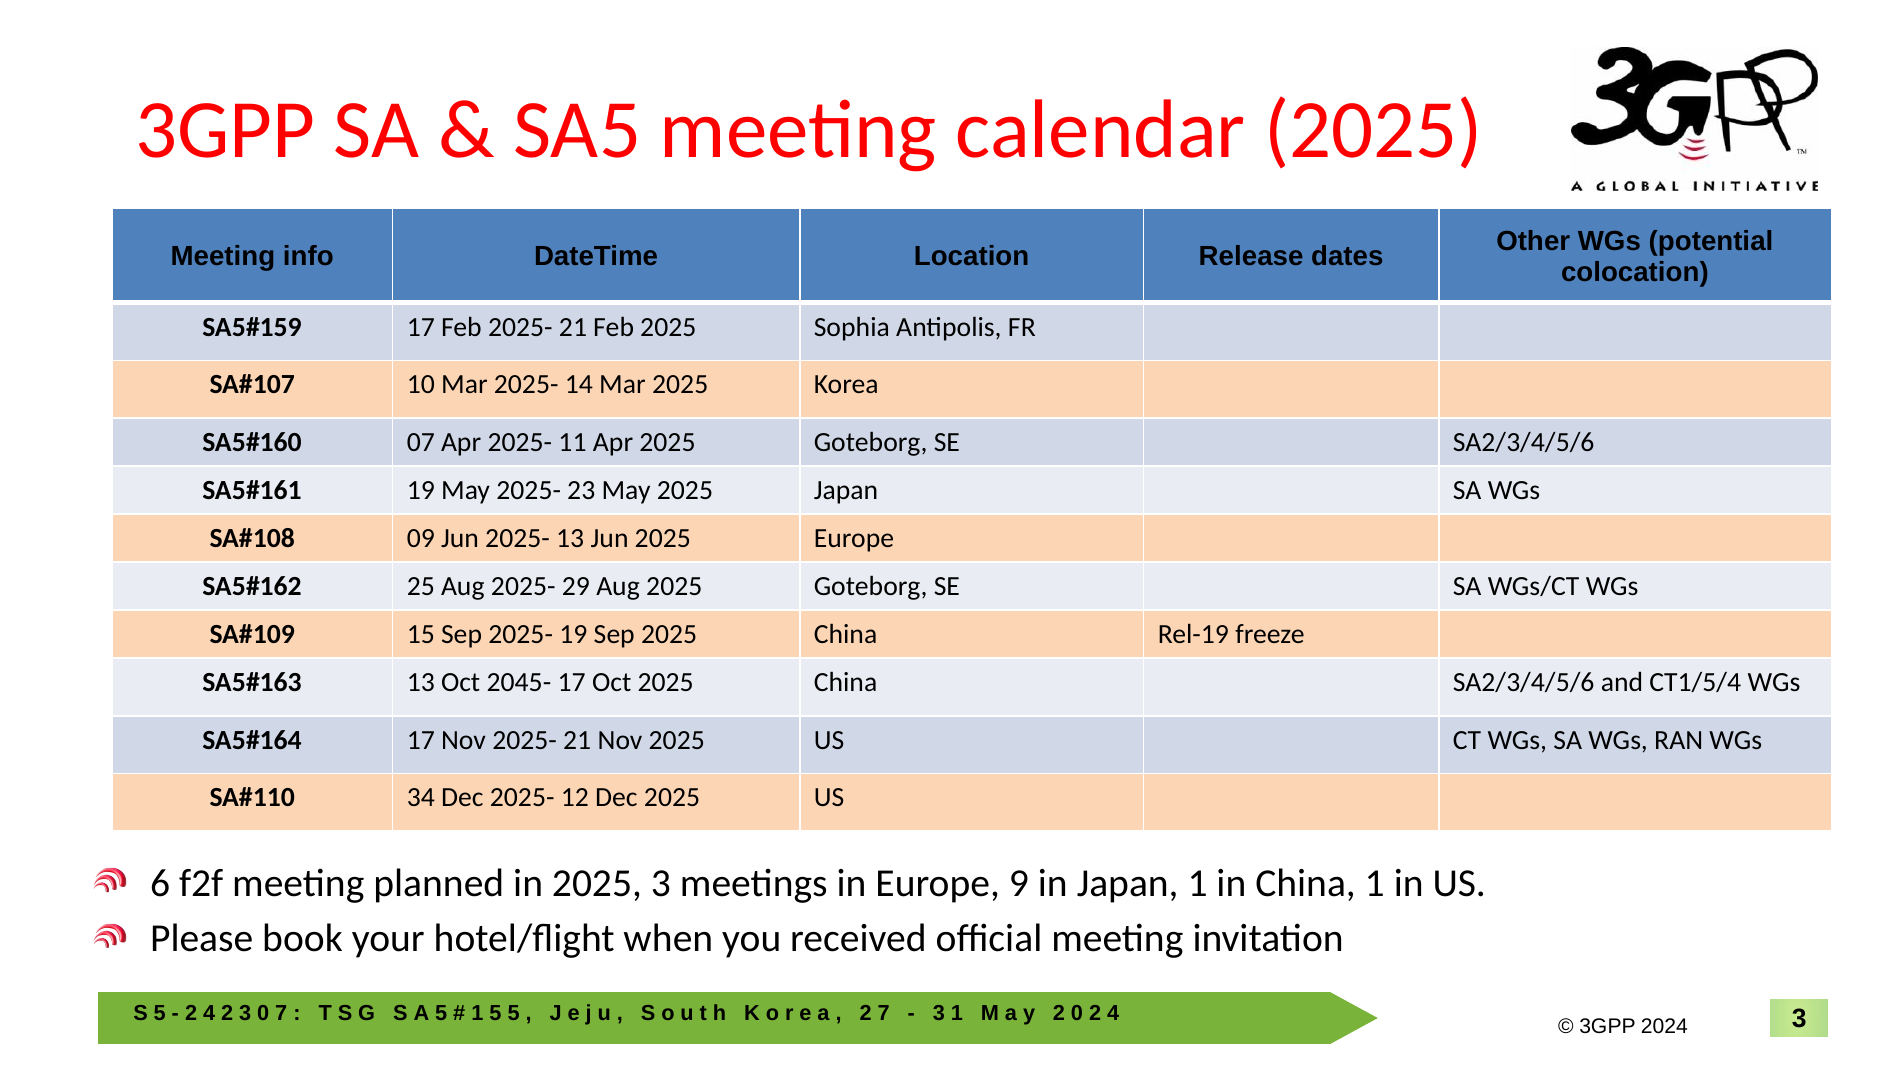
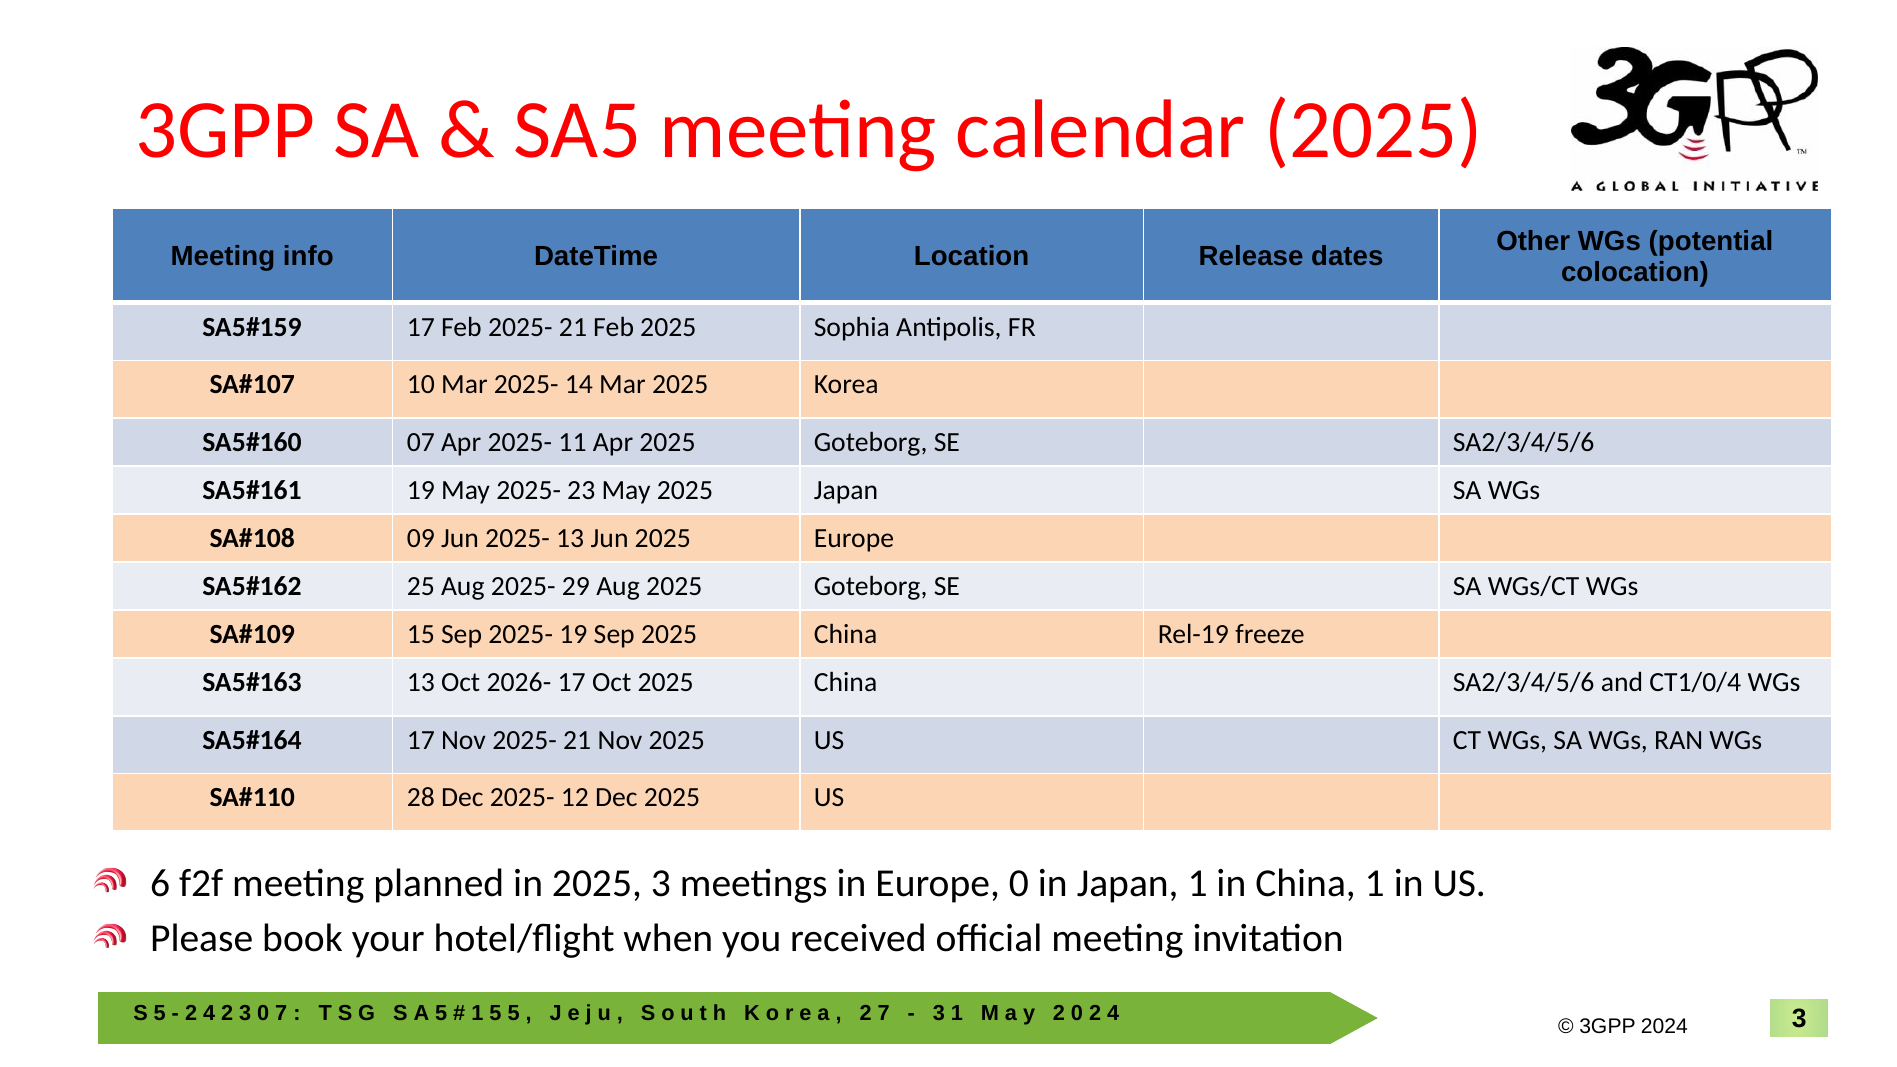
2045-: 2045- -> 2026-
CT1/5/4: CT1/5/4 -> CT1/0/4
34: 34 -> 28
Europe 9: 9 -> 0
